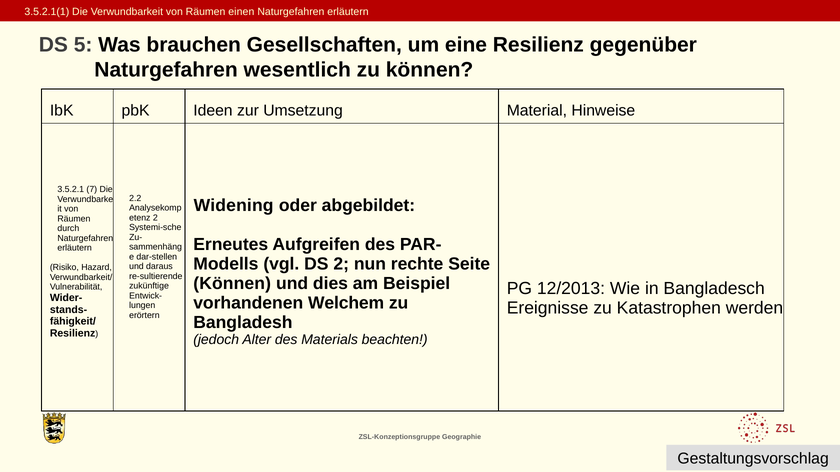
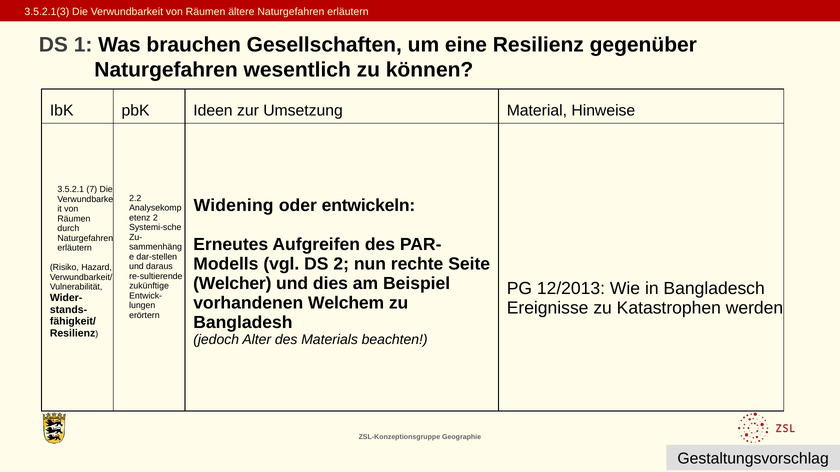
3.5.2.1(1: 3.5.2.1(1 -> 3.5.2.1(3
einen: einen -> ältere
5: 5 -> 1
abgebildet: abgebildet -> entwickeln
Können at (232, 284): Können -> Welcher
